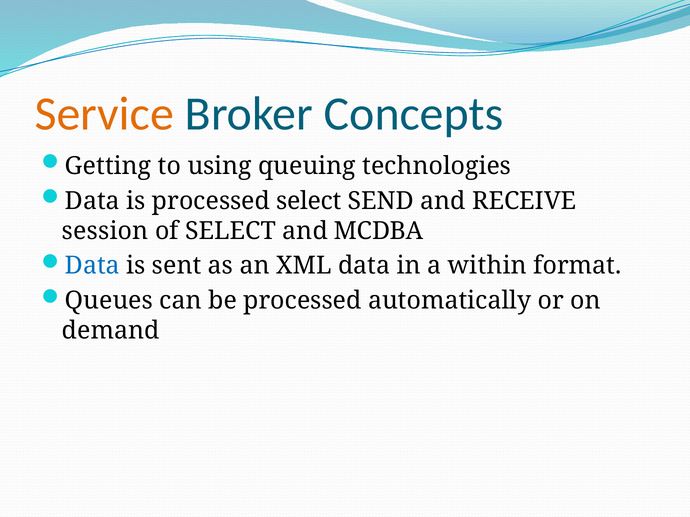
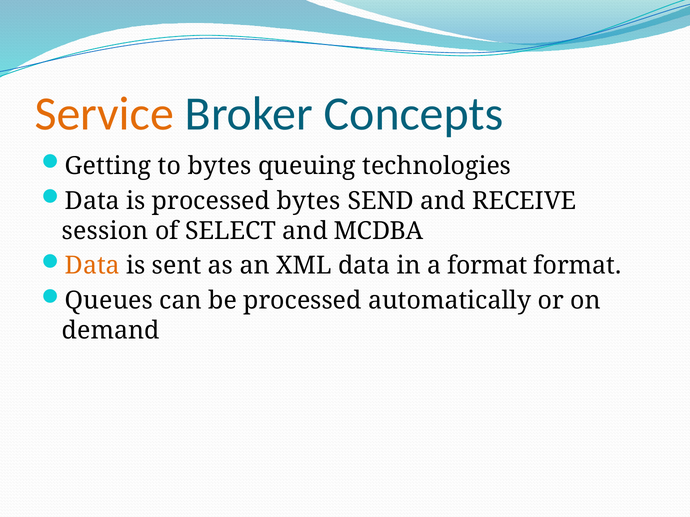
to using: using -> bytes
processed select: select -> bytes
Data at (92, 266) colour: blue -> orange
a within: within -> format
